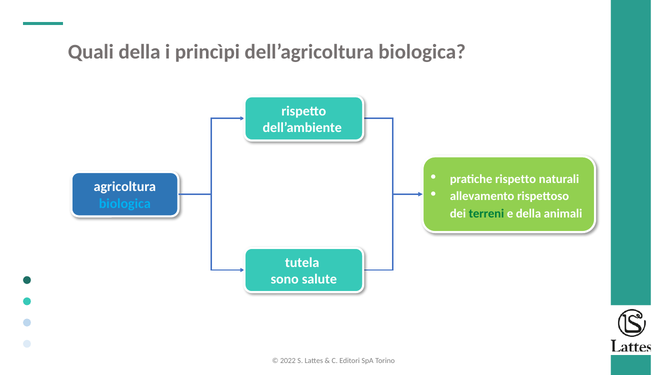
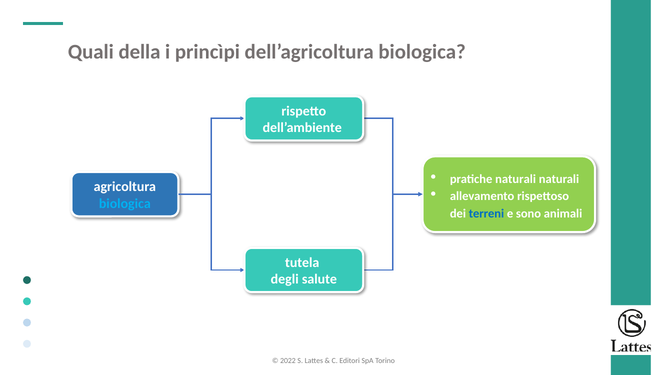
pratiche rispetto: rispetto -> naturali
terreni colour: green -> blue
e della: della -> sono
sono: sono -> degli
